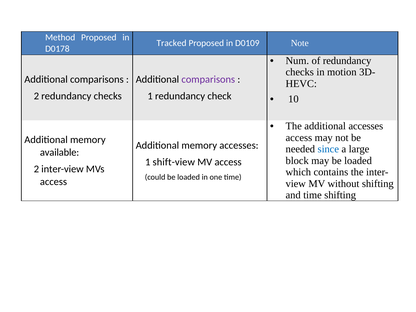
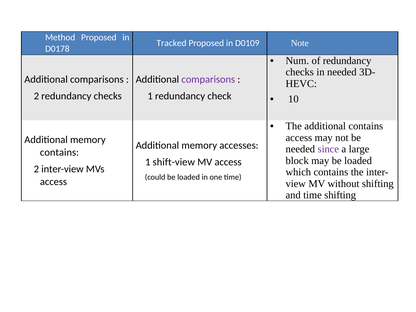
in motion: motion -> needed
additional accesses: accesses -> contains
since colour: blue -> purple
available at (60, 152): available -> contains
